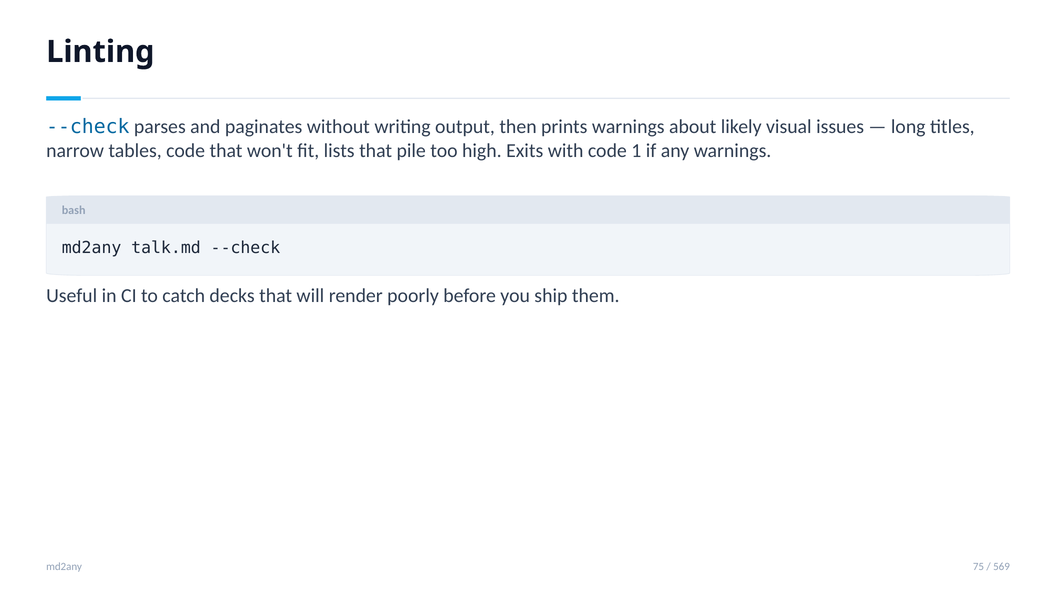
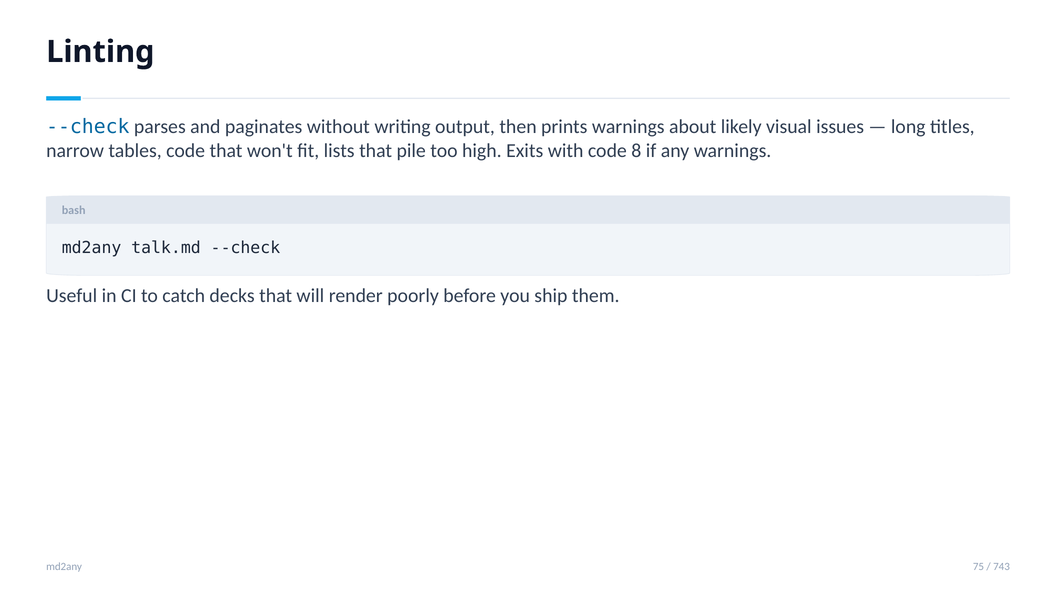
1: 1 -> 8
569: 569 -> 743
